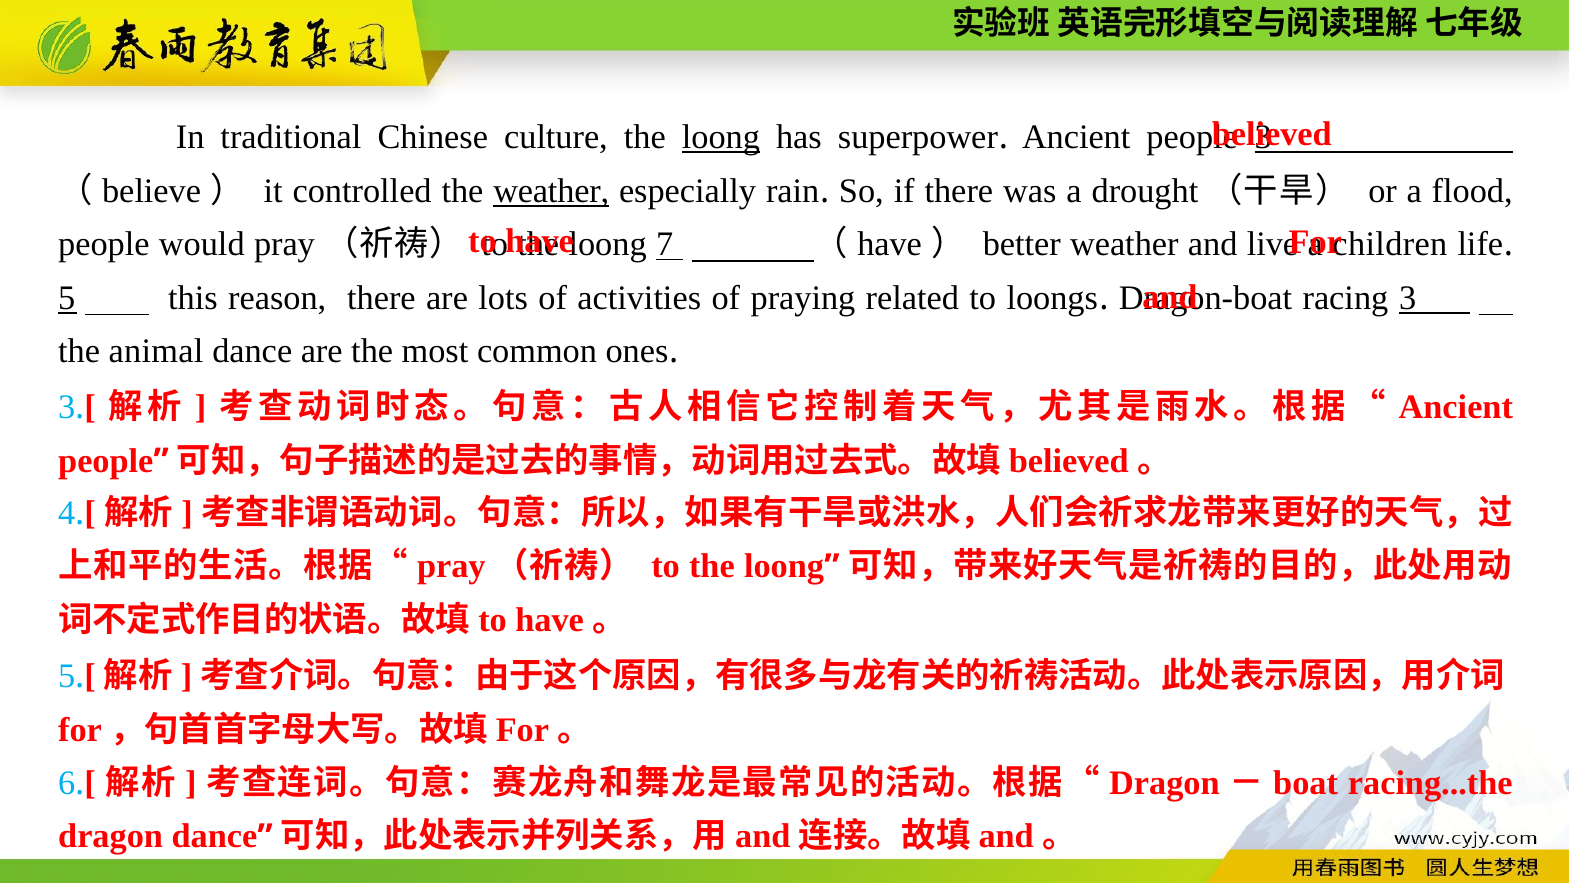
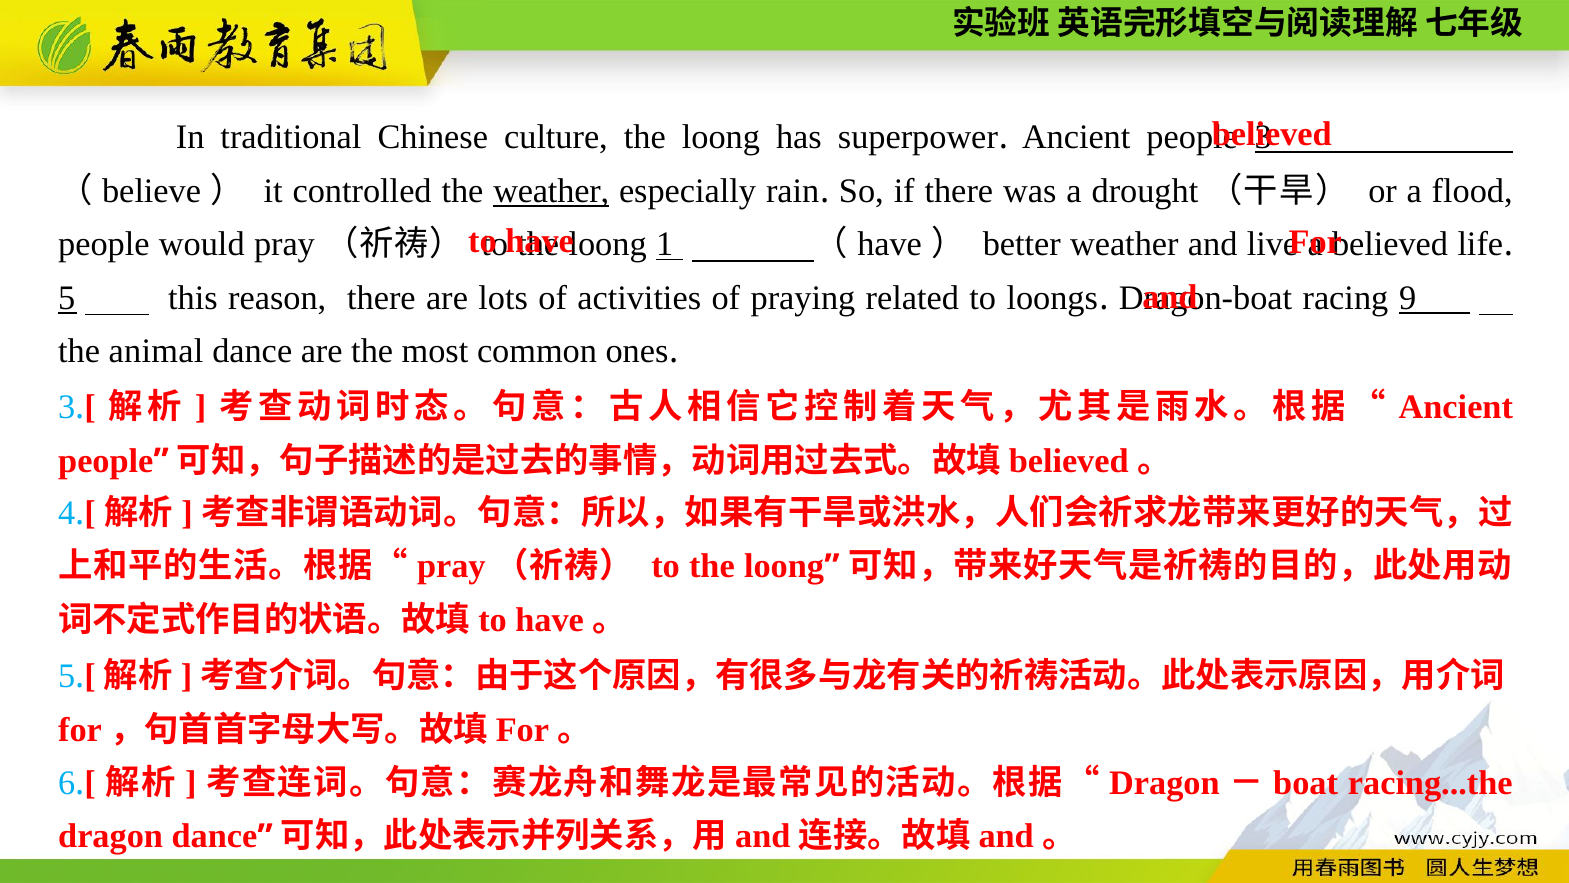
loong at (721, 137) underline: present -> none
7: 7 -> 1
children at (1390, 244): children -> believed
racing 3: 3 -> 9
